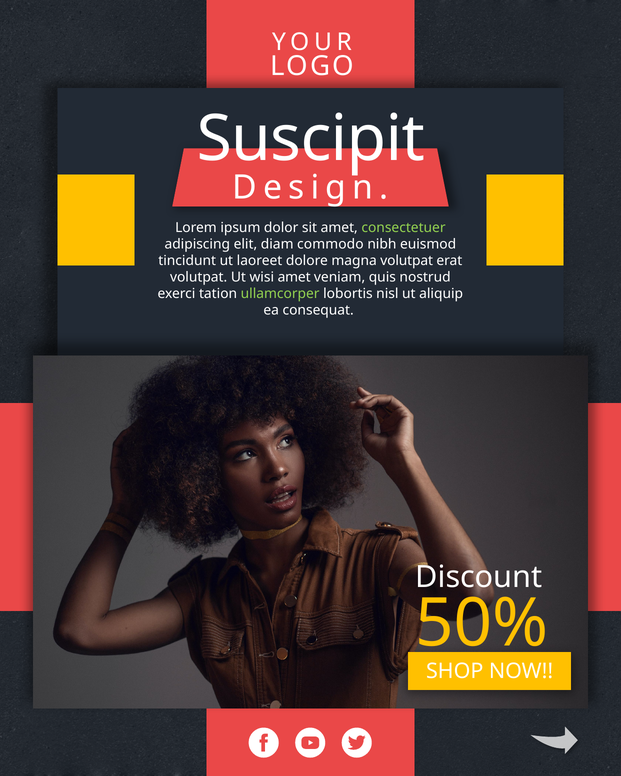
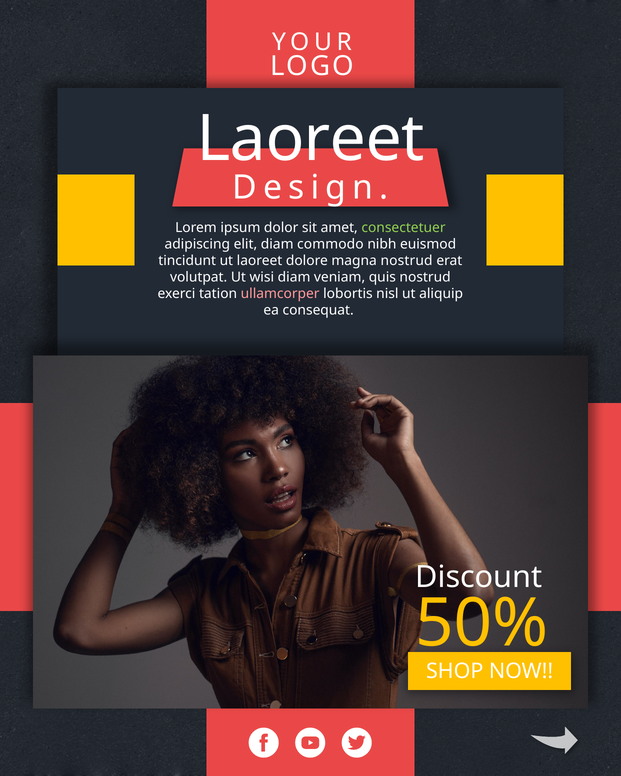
Suscipit at (311, 139): Suscipit -> Laoreet
magna volutpat: volutpat -> nostrud
wisi amet: amet -> diam
ullamcorper colour: light green -> pink
